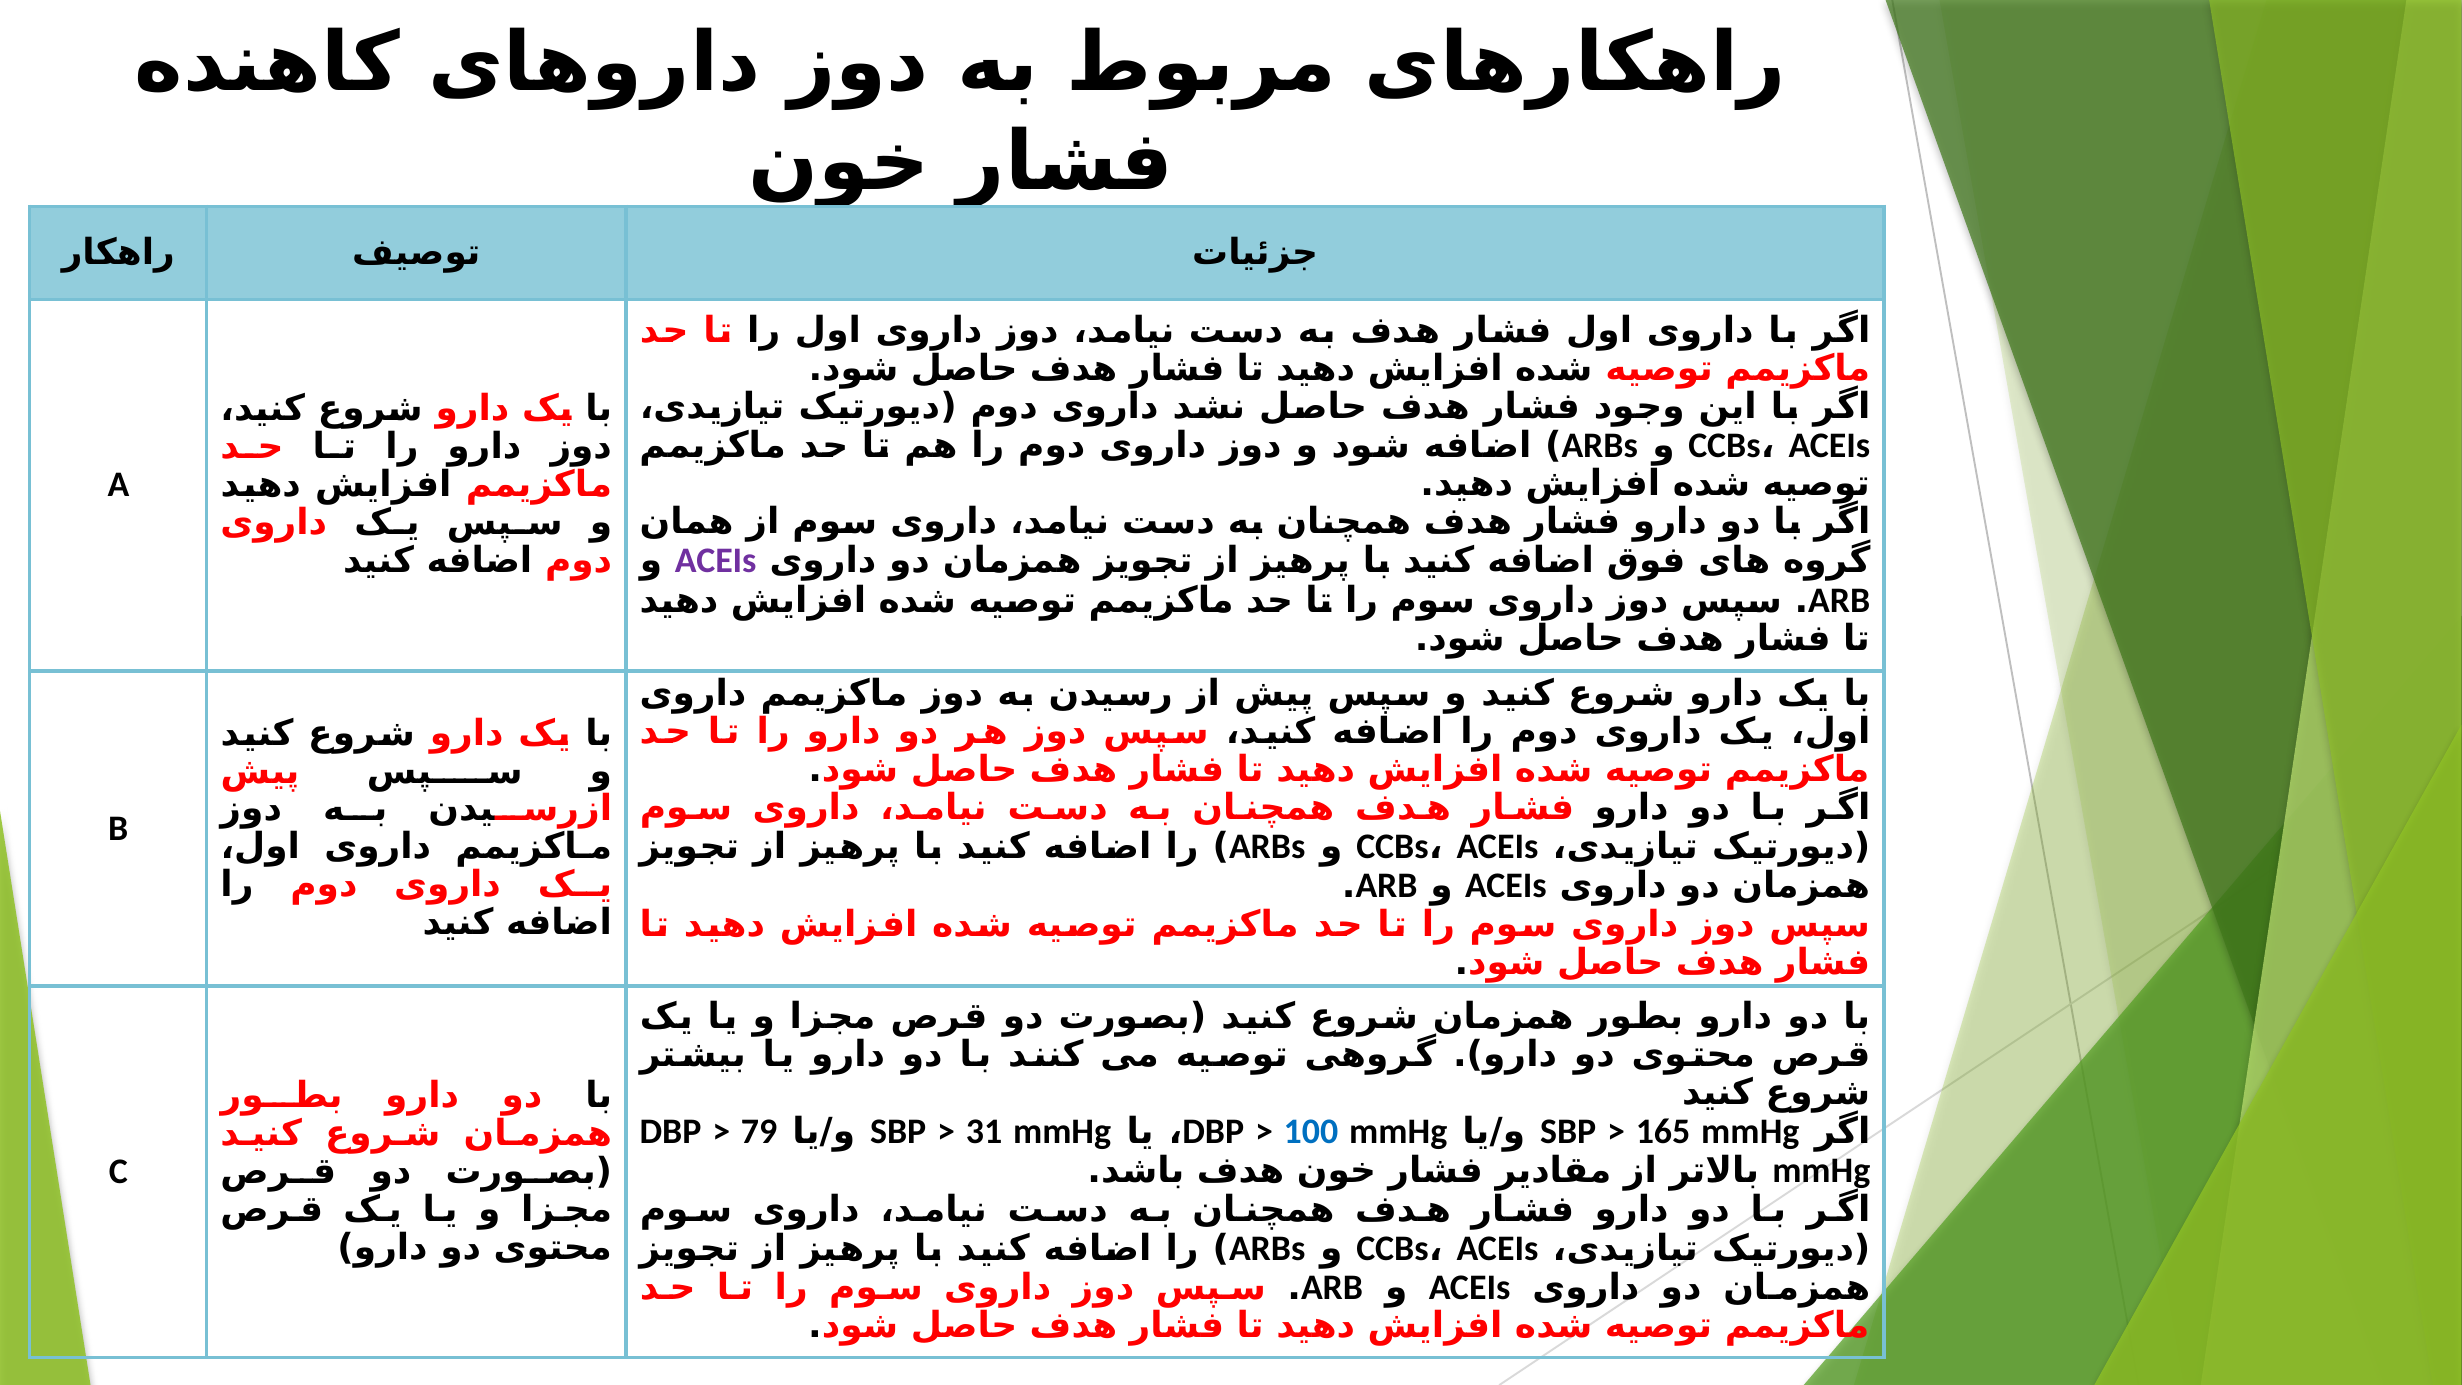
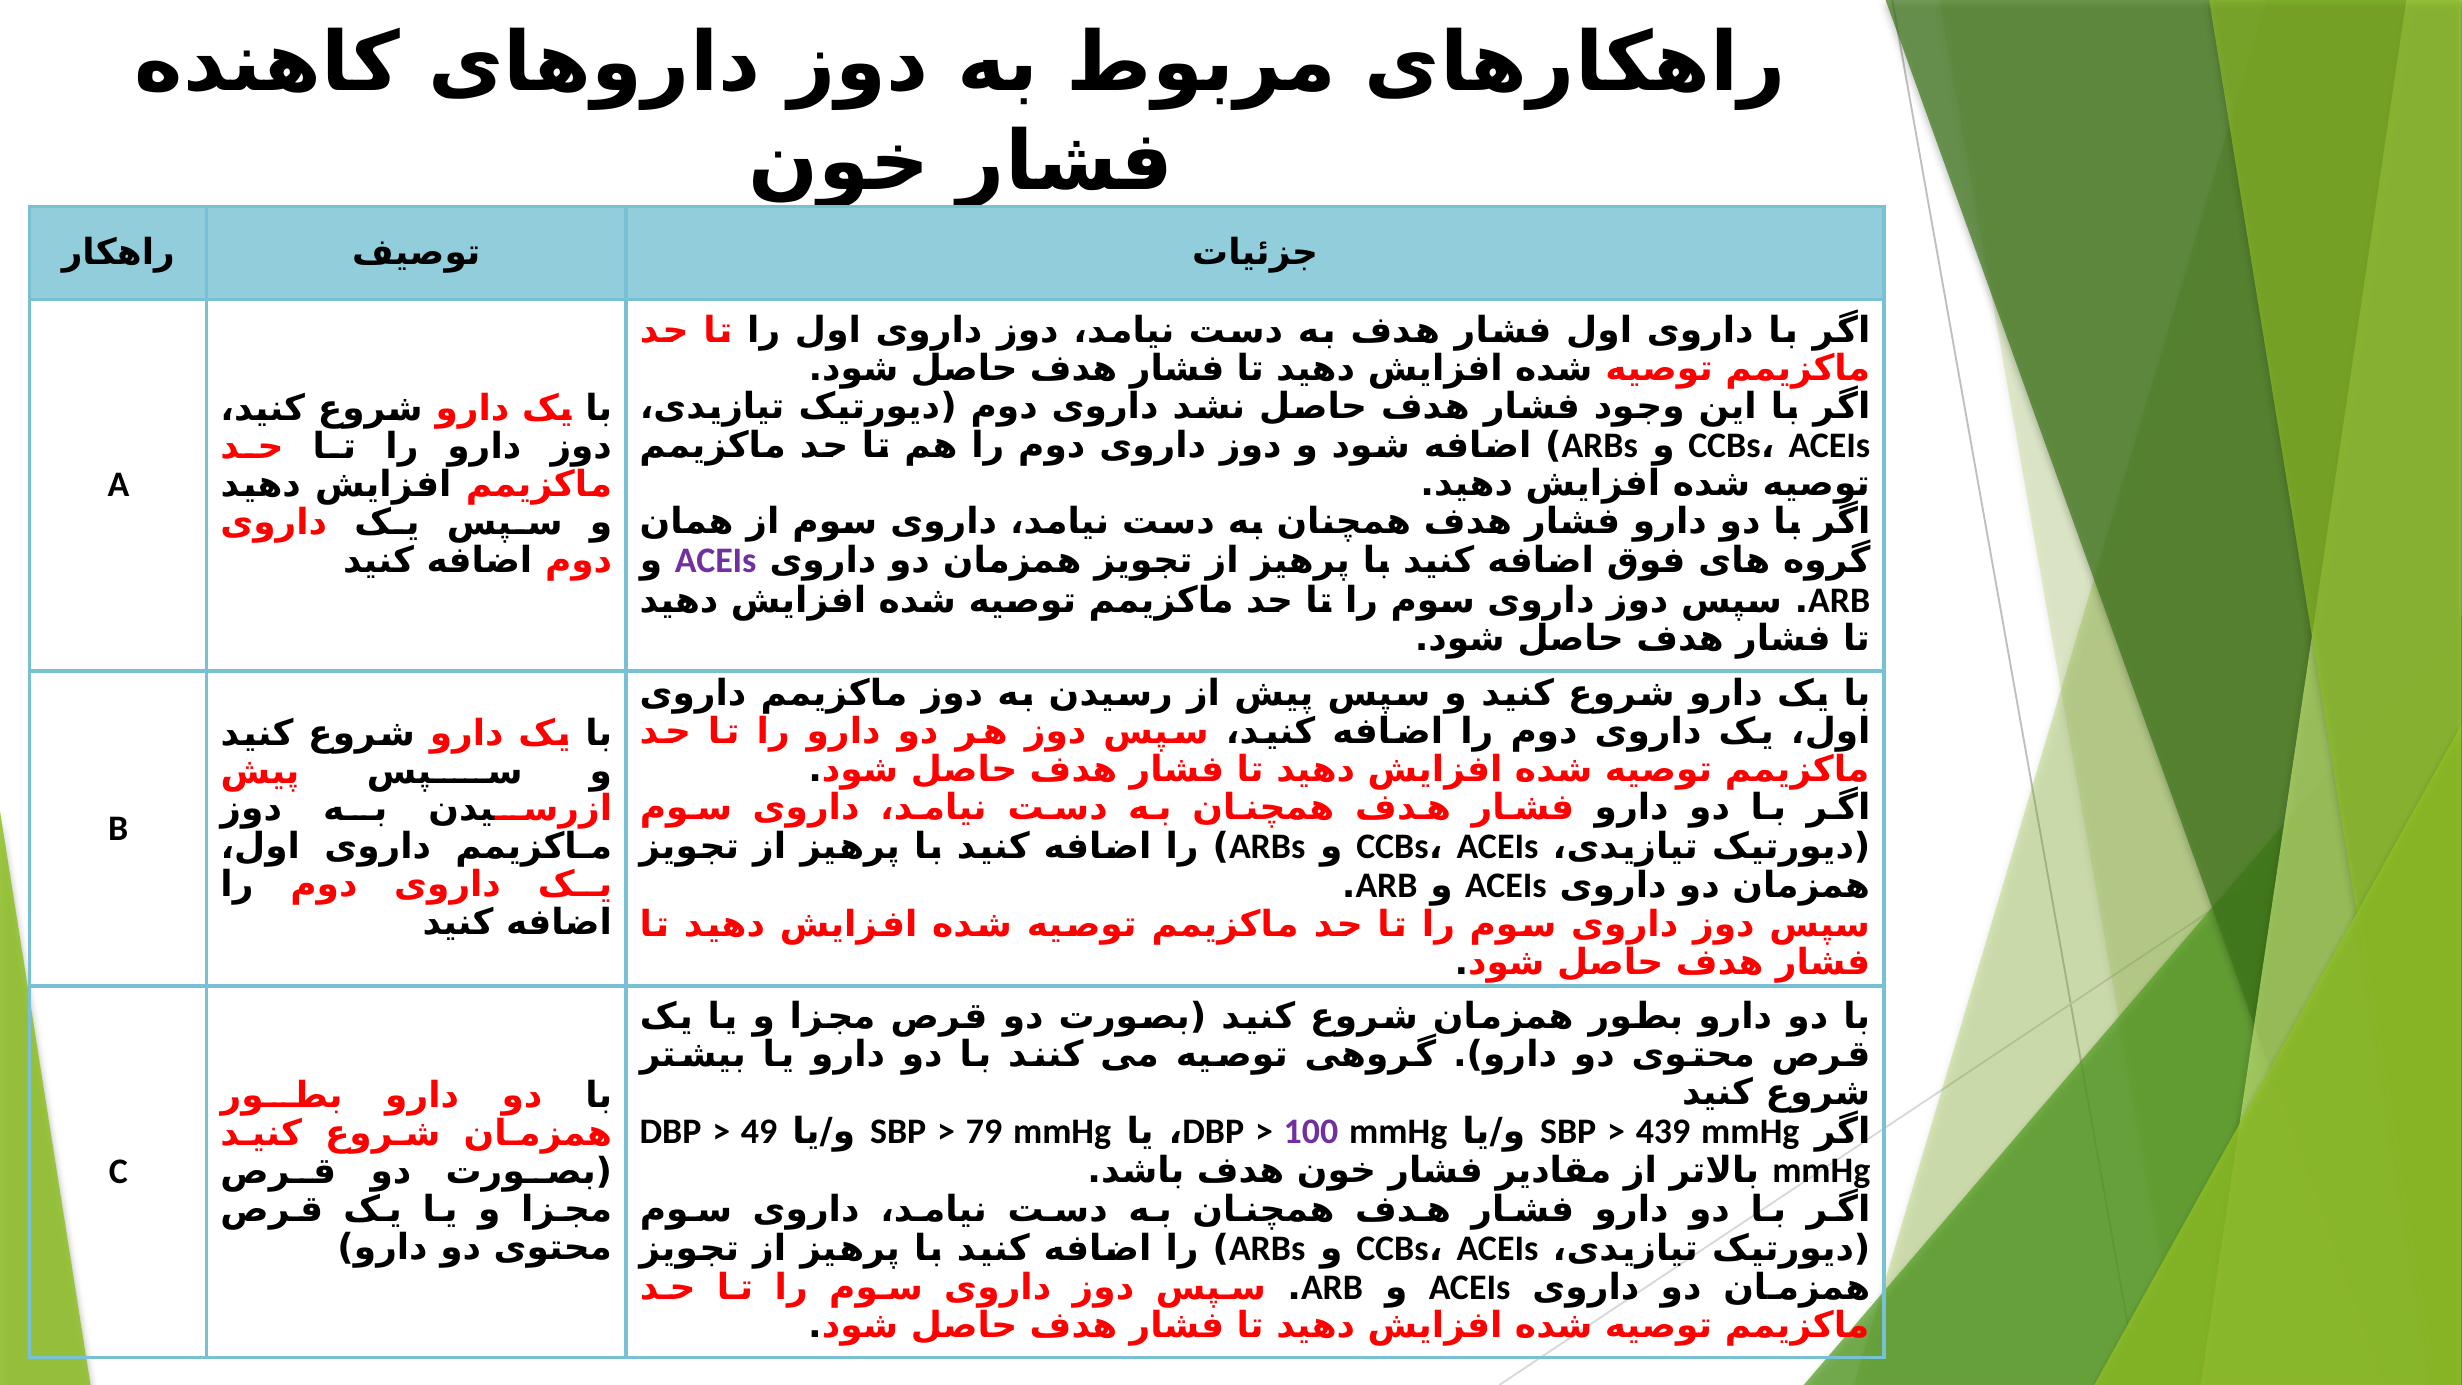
79: 79 -> 49
31: 31 -> 79
100 colour: blue -> purple
165: 165 -> 439
